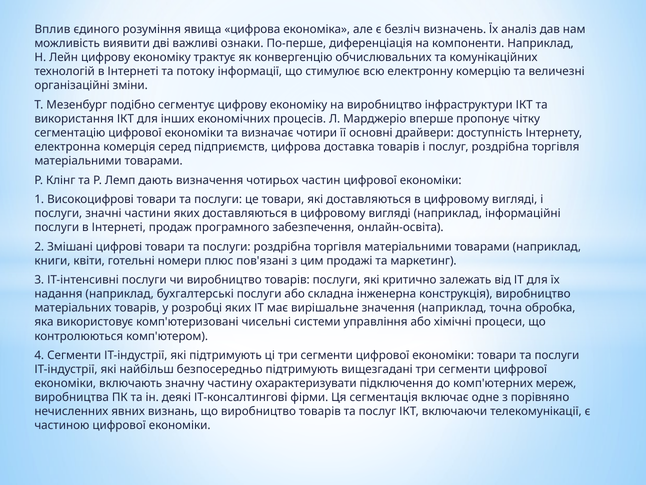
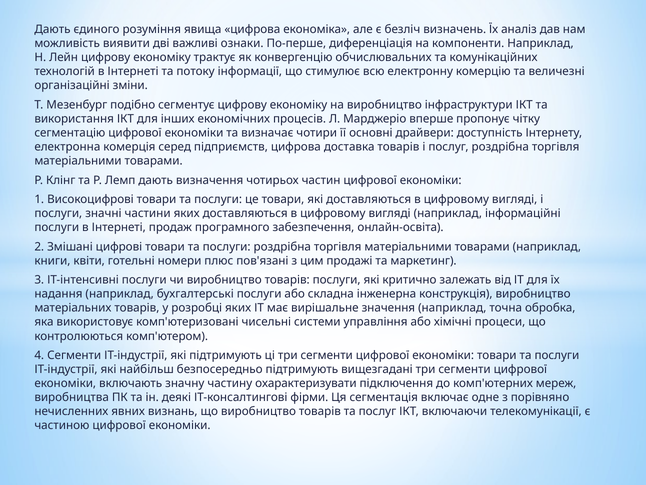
Вплив at (52, 29): Вплив -> Дають
